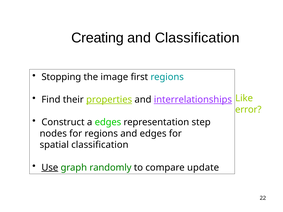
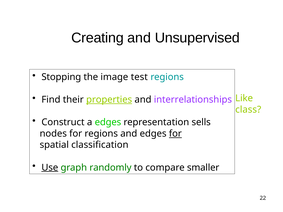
and Classification: Classification -> Unsupervised
first: first -> test
interrelationships underline: present -> none
error: error -> class
step: step -> sells
for at (175, 134) underline: none -> present
update: update -> smaller
